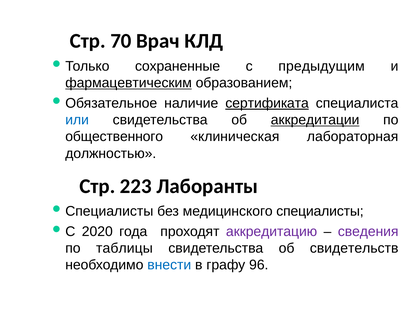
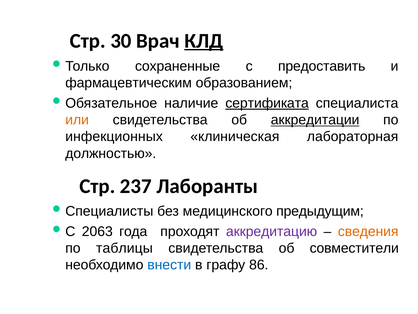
70: 70 -> 30
КЛД underline: none -> present
предыдущим: предыдущим -> предоставить
фармацевтическим underline: present -> none
или colour: blue -> orange
общественного: общественного -> инфекционных
223: 223 -> 237
специалисты: специалисты -> предыдущим
2020: 2020 -> 2063
сведения colour: purple -> orange
свидетельств: свидетельств -> совместители
96: 96 -> 86
